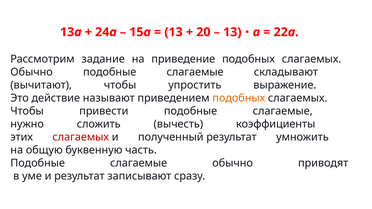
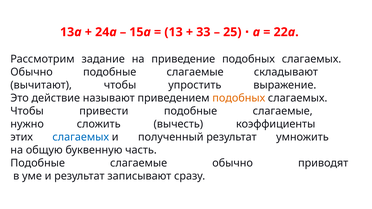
20: 20 -> 33
13 at (232, 32): 13 -> 25
слагаемых at (81, 137) colour: red -> blue
